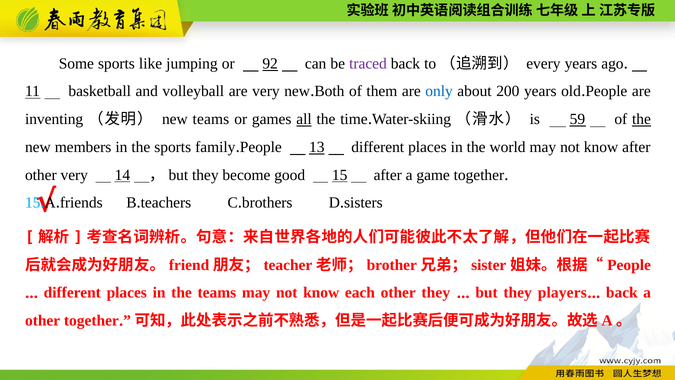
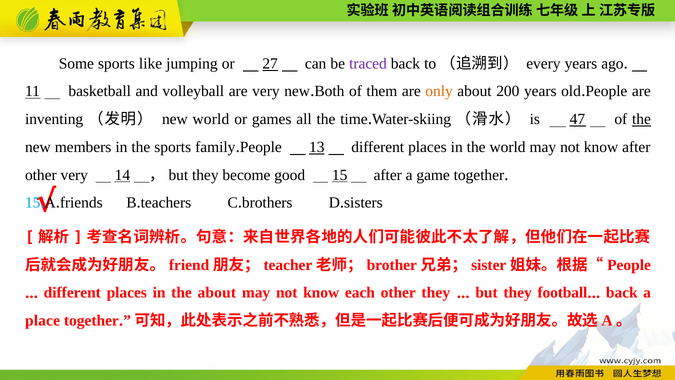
92: 92 -> 27
only colour: blue -> orange
new teams: teams -> world
all underline: present -> none
59: 59 -> 47
the teams: teams -> about
players: players -> football
other at (43, 320): other -> place
